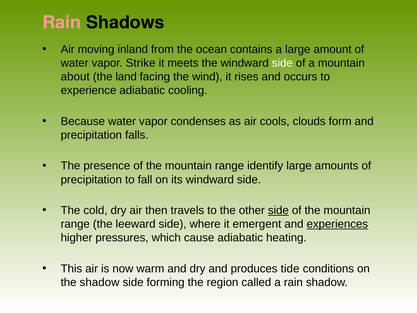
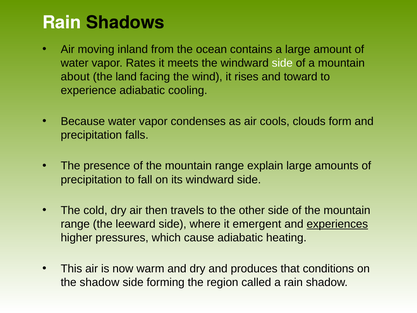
Rain at (62, 23) colour: pink -> white
Strike: Strike -> Rates
occurs: occurs -> toward
identify: identify -> explain
side at (278, 210) underline: present -> none
tide: tide -> that
